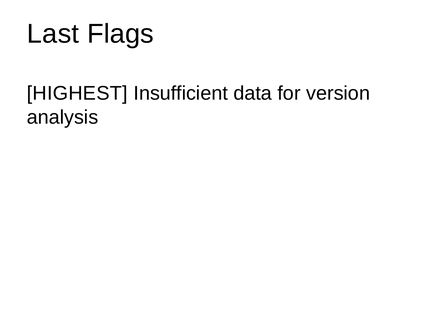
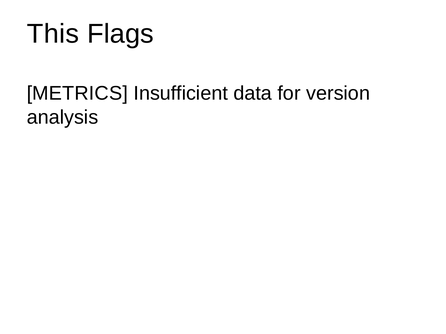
Last: Last -> This
HIGHEST: HIGHEST -> METRICS
